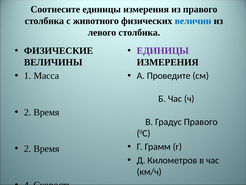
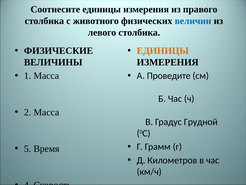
ЕДИНИЦЫ at (163, 51) colour: purple -> orange
Время at (46, 112): Время -> Масса
Градус Правого: Правого -> Грудной
2 at (28, 148): 2 -> 5
